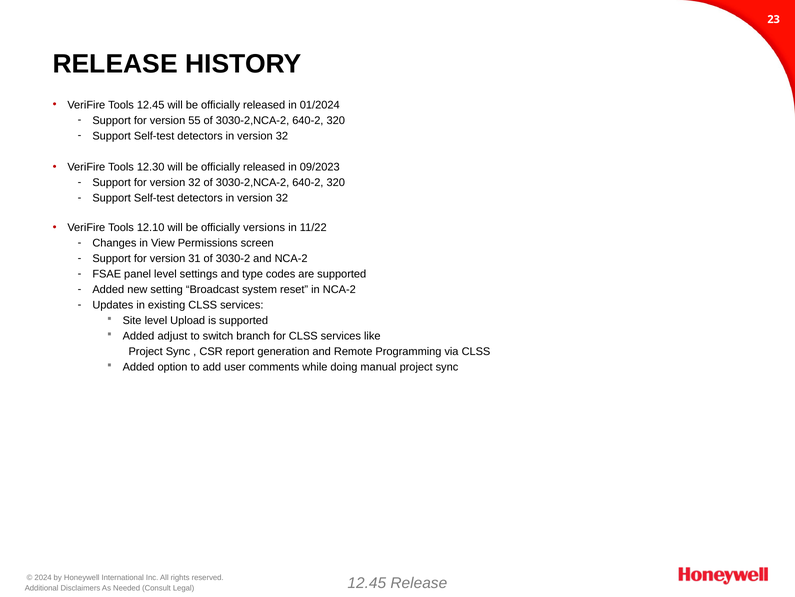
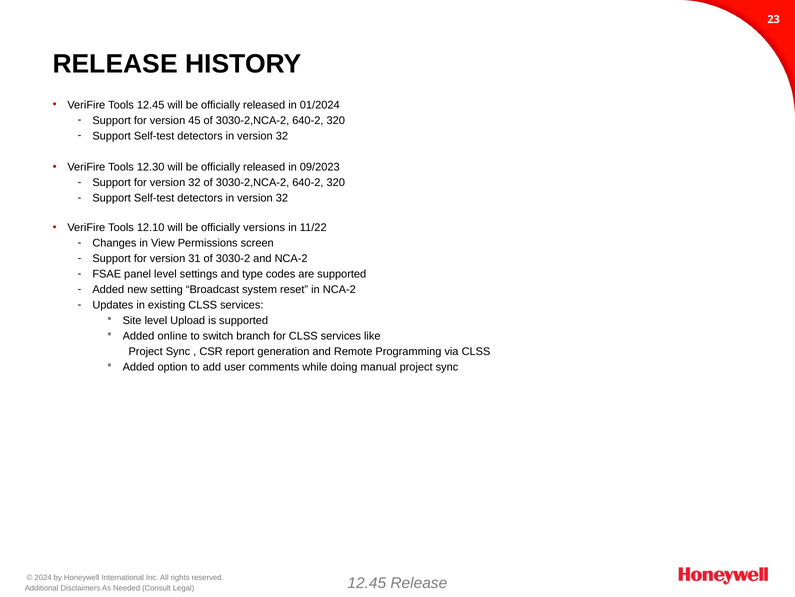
55: 55 -> 45
adjust: adjust -> online
